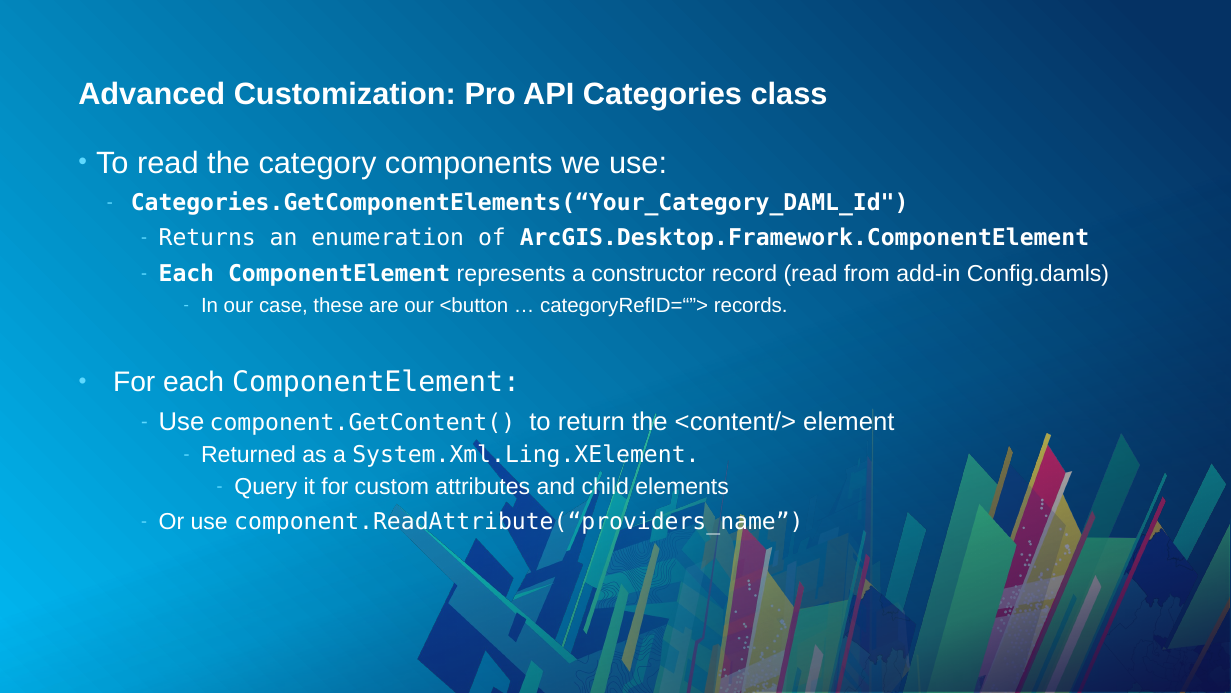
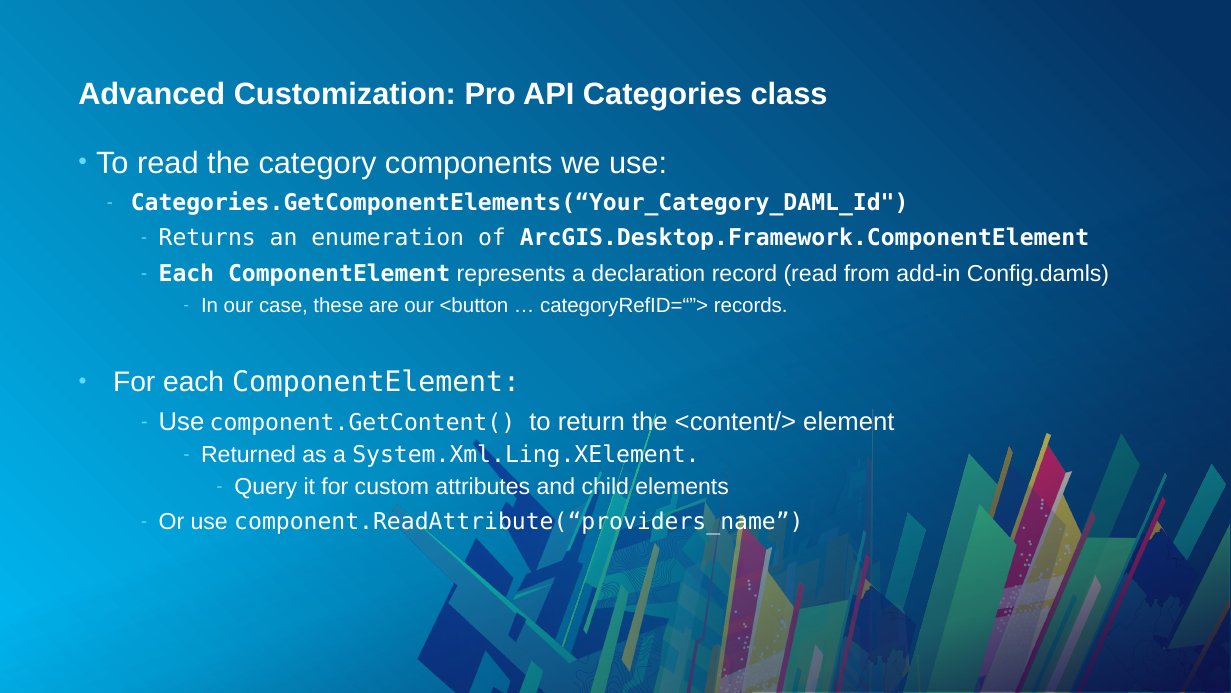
constructor: constructor -> declaration
